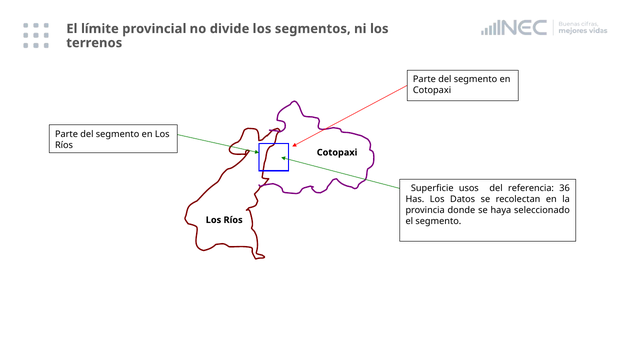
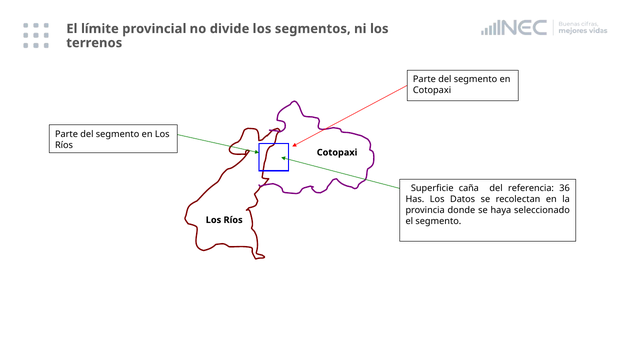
usos: usos -> caña
